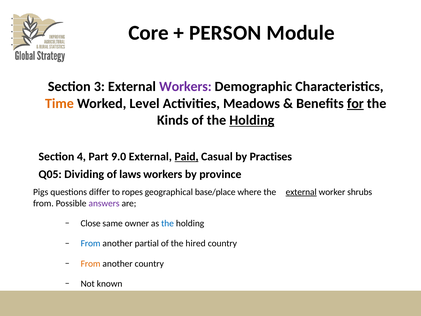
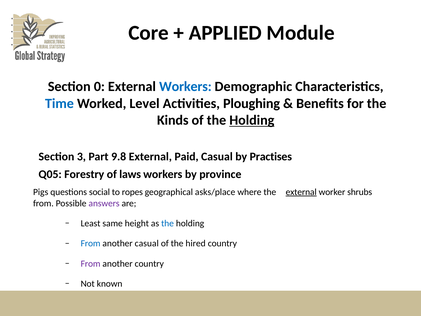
PERSON: PERSON -> APPLIED
3: 3 -> 0
Workers at (185, 86) colour: purple -> blue
Time colour: orange -> blue
Meadows: Meadows -> Ploughing
for underline: present -> none
4: 4 -> 3
9.0: 9.0 -> 9.8
Paid underline: present -> none
Dividing: Dividing -> Forestry
differ: differ -> social
base/place: base/place -> asks/place
Close: Close -> Least
owner: owner -> height
another partial: partial -> casual
From at (91, 263) colour: orange -> purple
